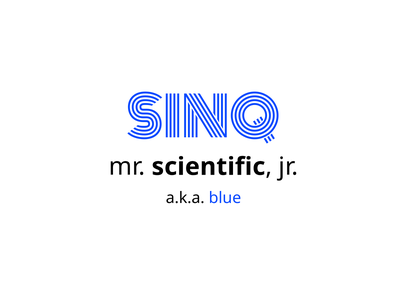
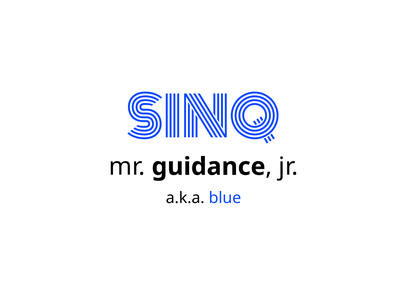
scientific: scientific -> guidance
